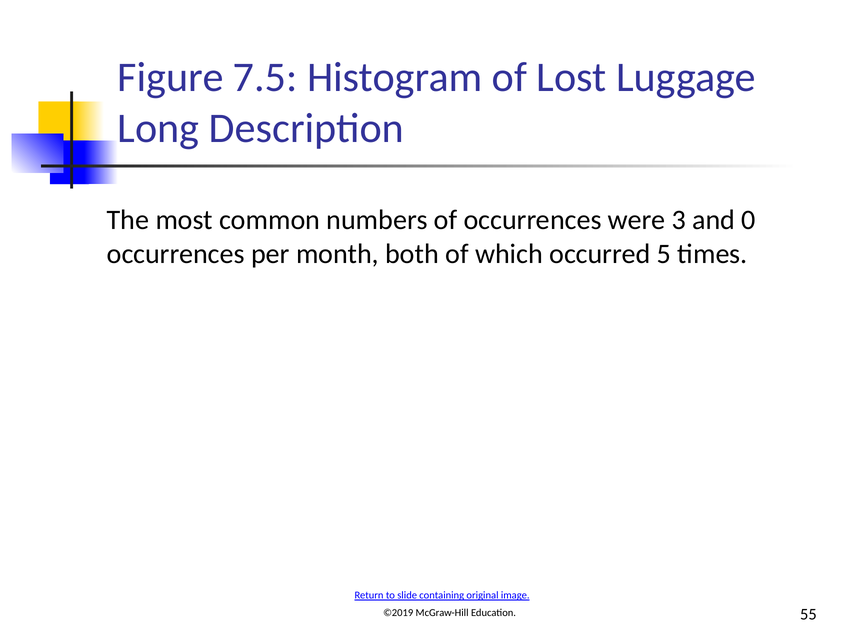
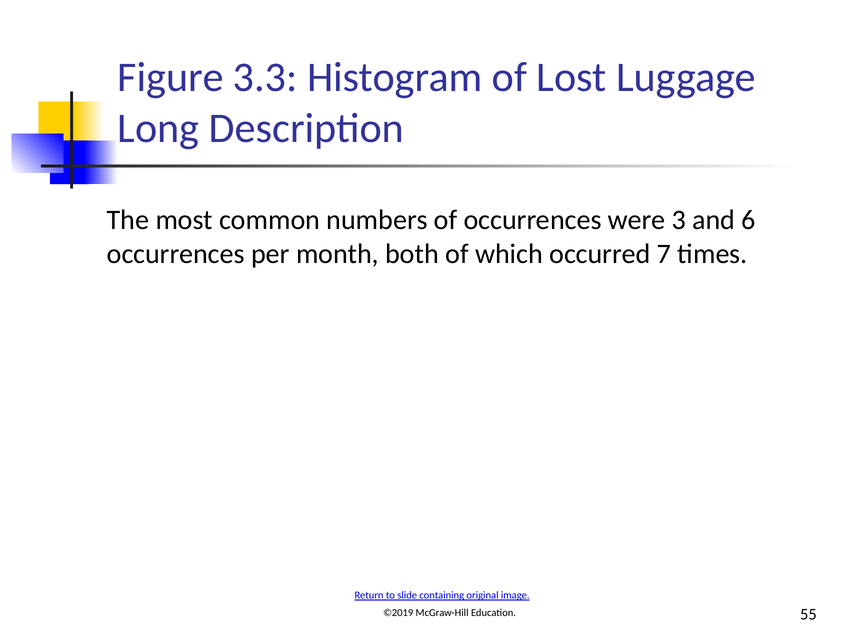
7.5: 7.5 -> 3.3
0: 0 -> 6
5: 5 -> 7
